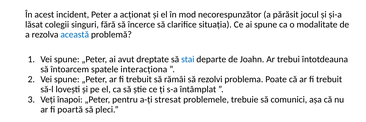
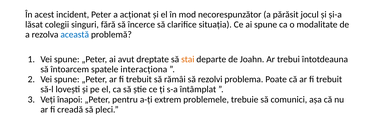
stai colour: blue -> orange
stresat: stresat -> extrem
poartă: poartă -> creadă
